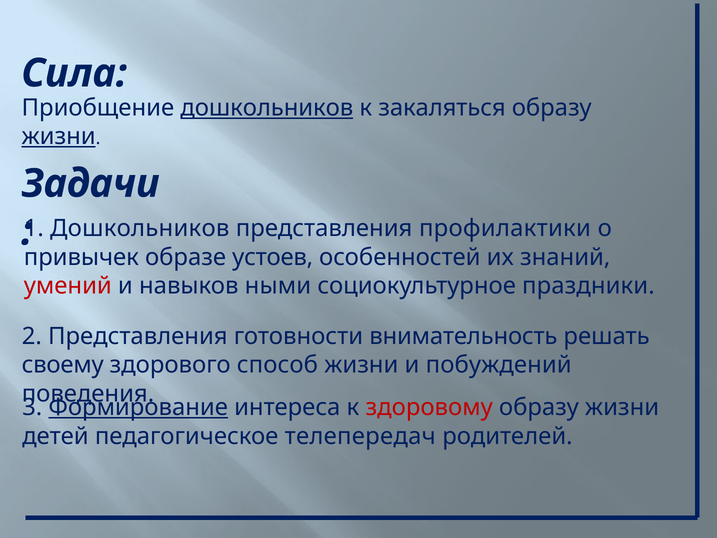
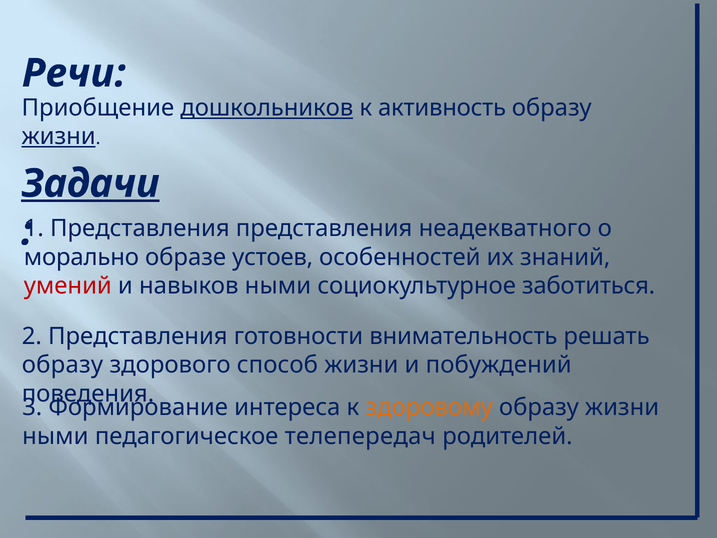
Сила: Сила -> Речи
закаляться: закаляться -> активность
Задачи underline: none -> present
Дошкольников at (140, 228): Дошкольников -> Представления
профилактики: профилактики -> неадекватного
привычек: привычек -> морально
праздники: праздники -> заботиться
своему at (63, 365): своему -> образу
Формирование underline: present -> none
здоровому colour: red -> orange
детей at (55, 436): детей -> ными
